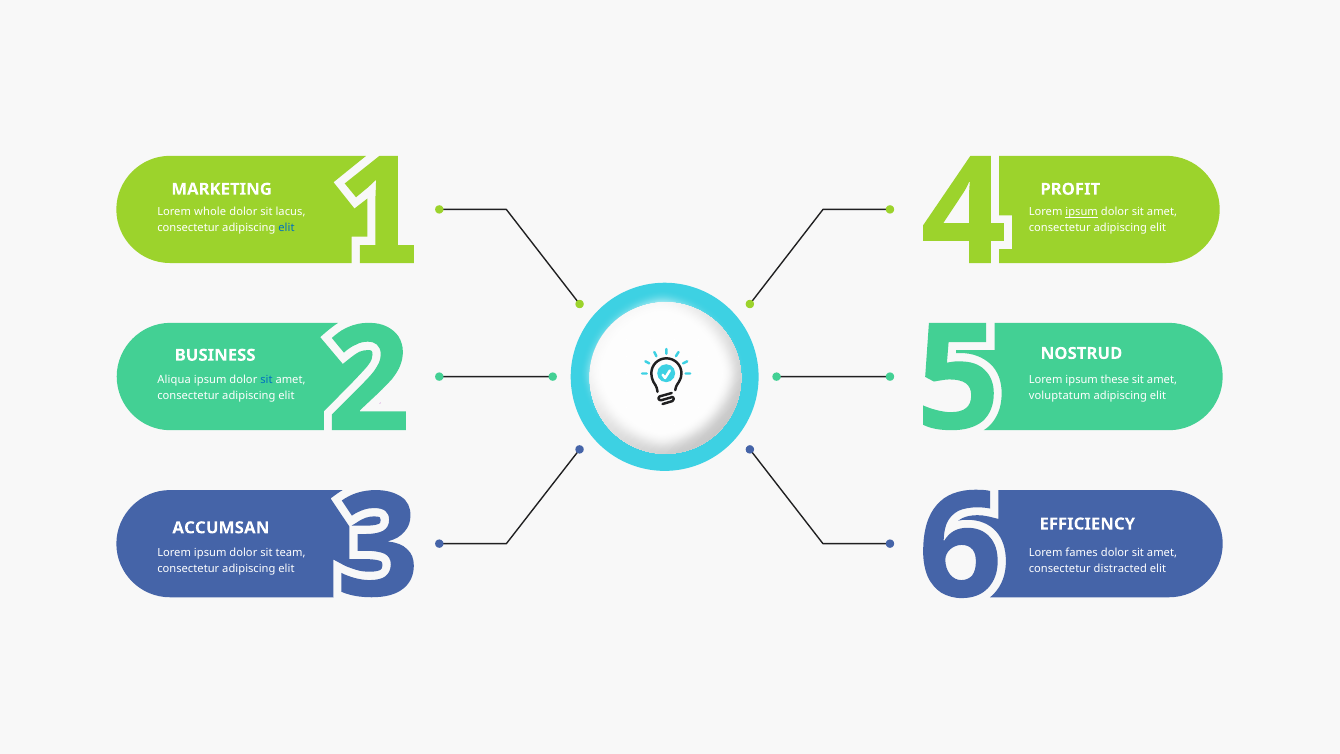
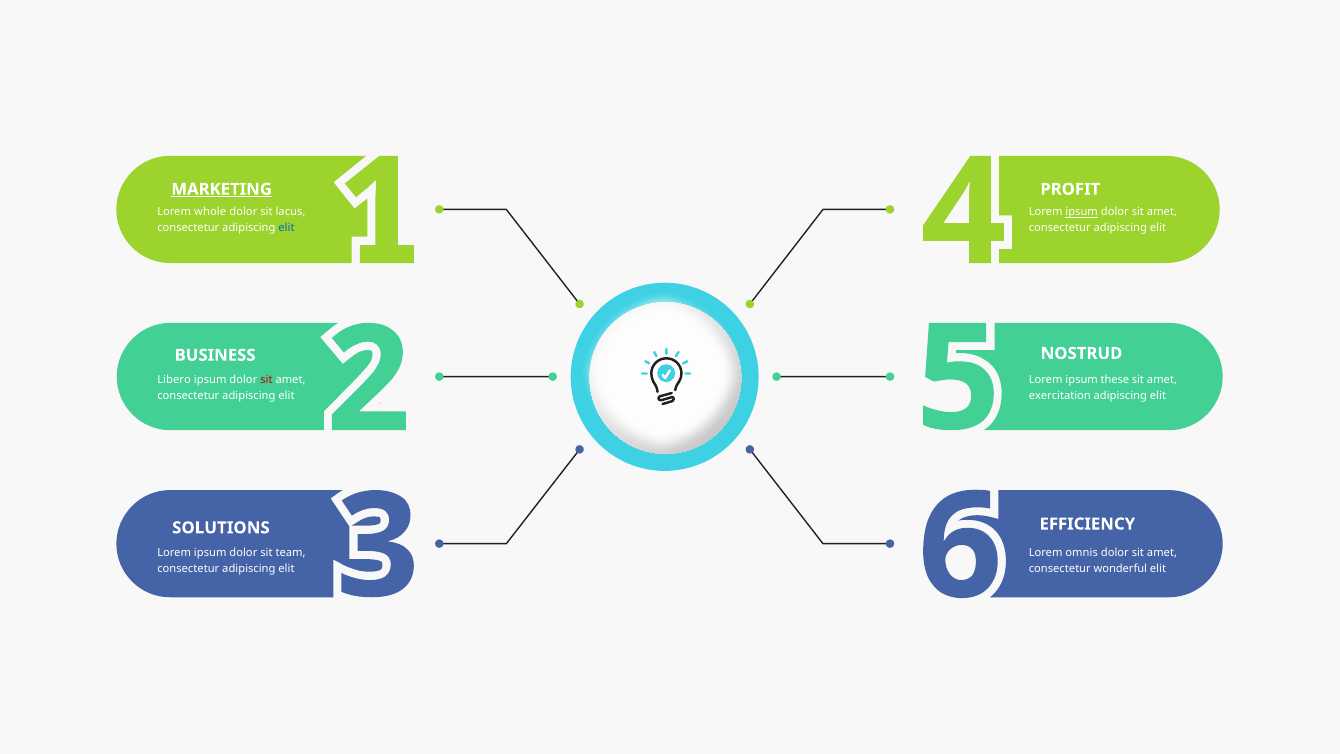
MARKETING underline: none -> present
Aliqua: Aliqua -> Libero
sit at (266, 380) colour: blue -> red
voluptatum: voluptatum -> exercitation
ACCUMSAN: ACCUMSAN -> SOLUTIONS
fames: fames -> omnis
distracted: distracted -> wonderful
